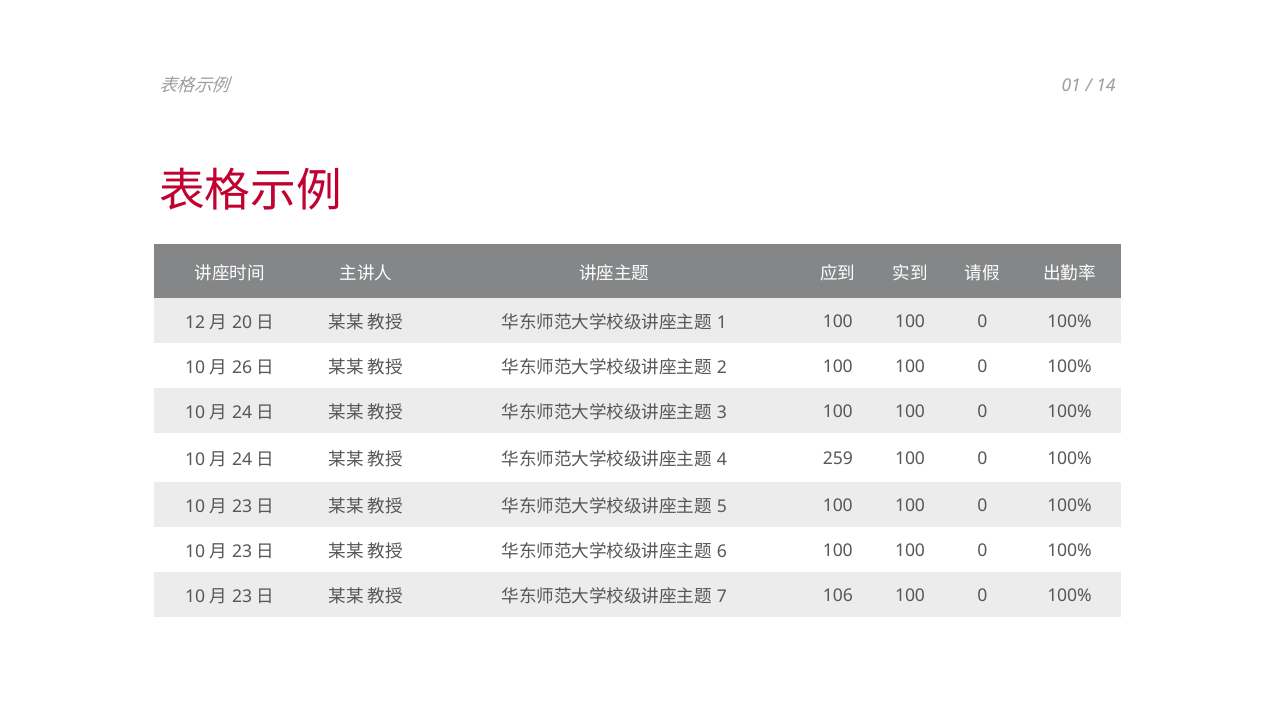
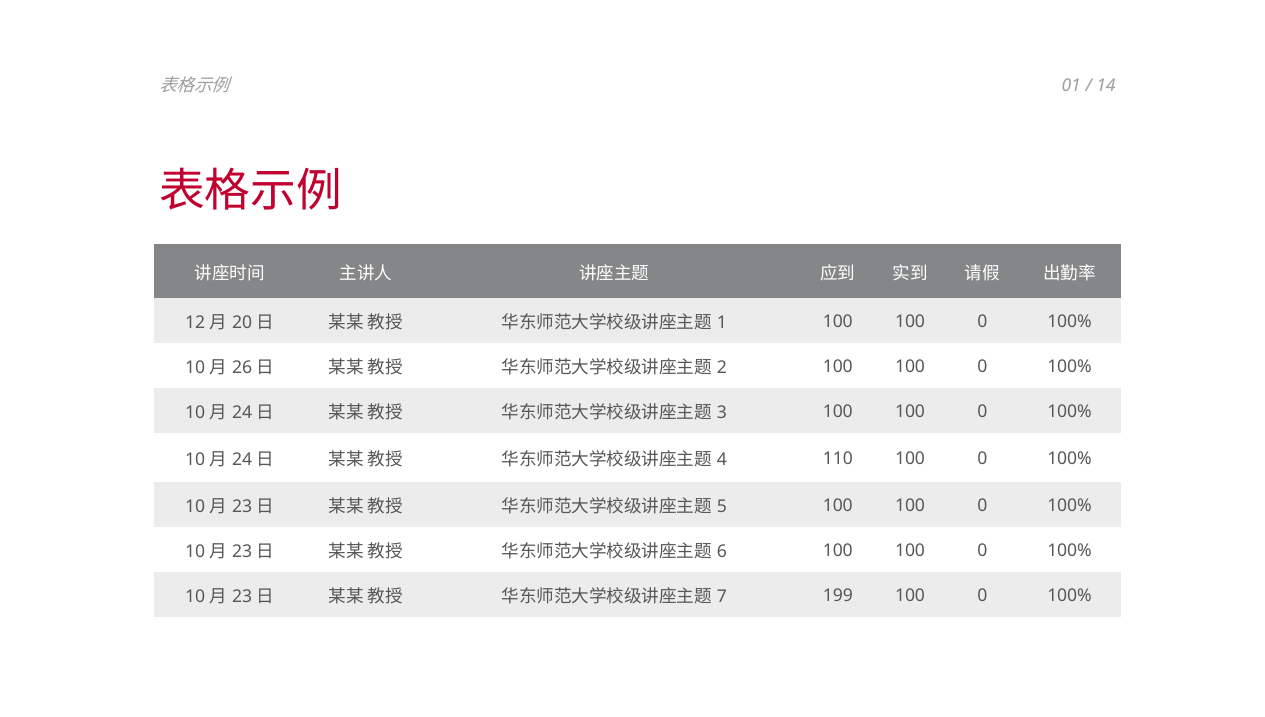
259: 259 -> 110
106: 106 -> 199
